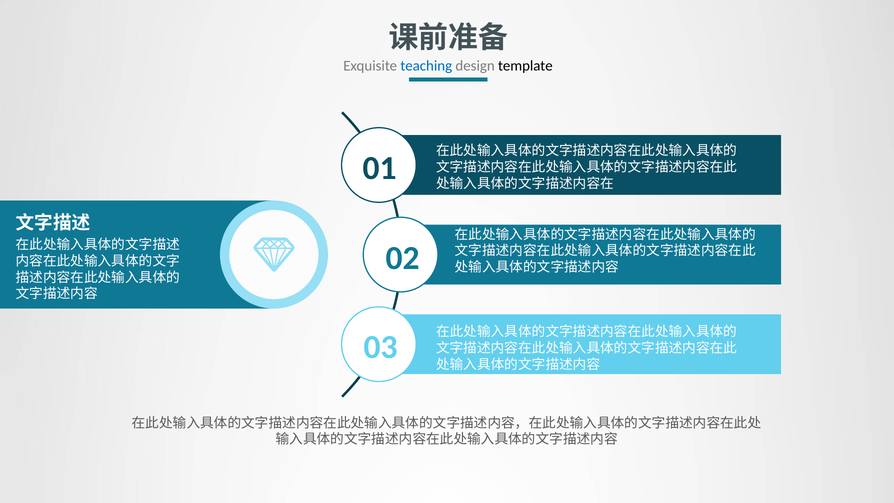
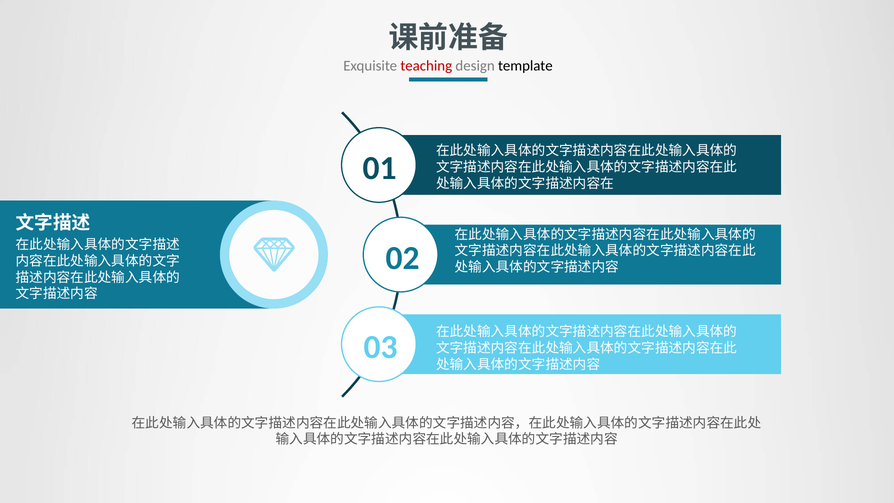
teaching colour: blue -> red
